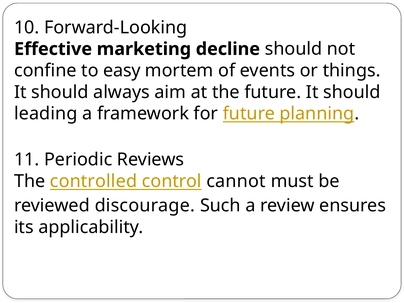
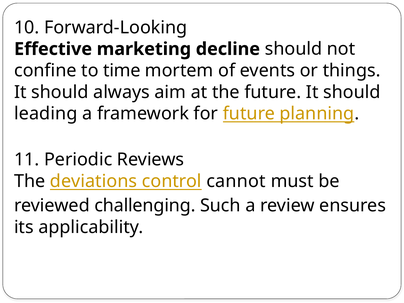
easy: easy -> time
controlled: controlled -> deviations
discourage: discourage -> challenging
